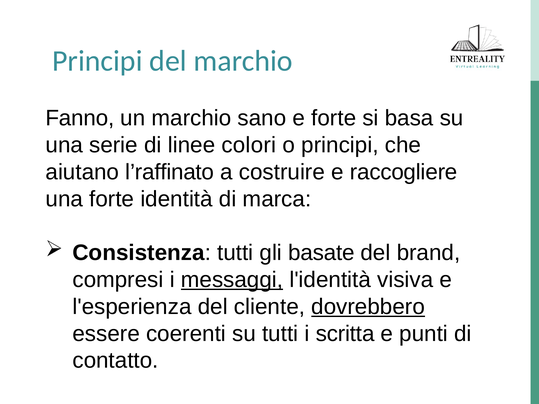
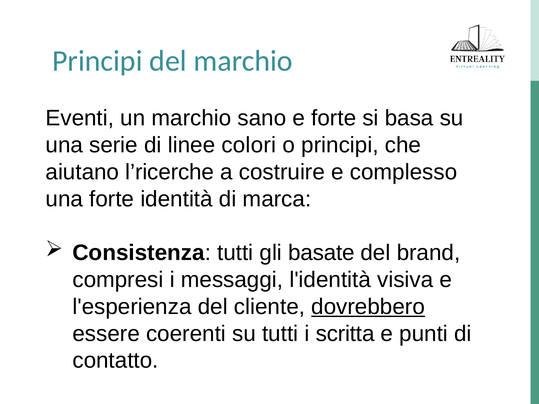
Fanno: Fanno -> Eventi
l’raffinato: l’raffinato -> l’ricerche
raccogliere: raccogliere -> complesso
messaggi underline: present -> none
